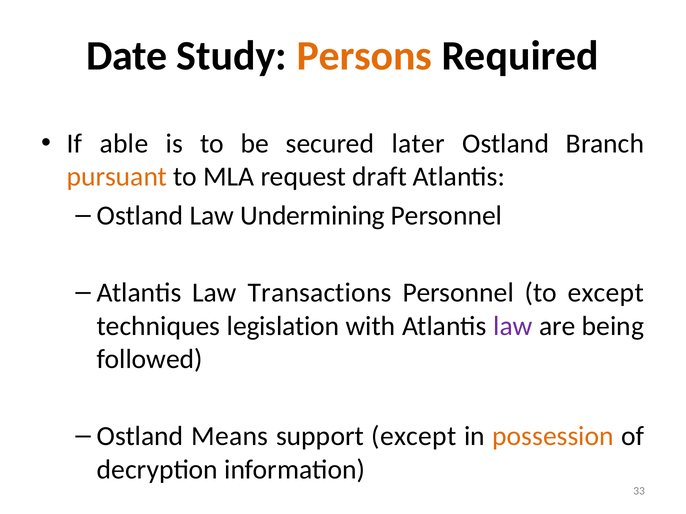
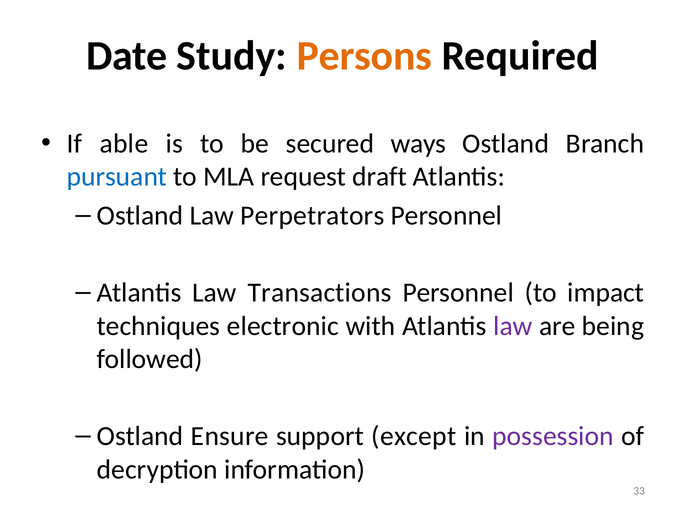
later: later -> ways
pursuant colour: orange -> blue
Undermining: Undermining -> Perpetrators
to except: except -> impact
legislation: legislation -> electronic
Means: Means -> Ensure
possession colour: orange -> purple
